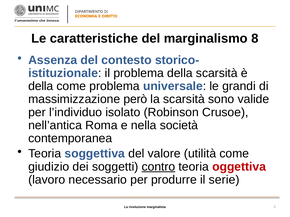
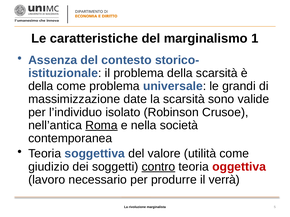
8: 8 -> 1
però: però -> date
Roma underline: none -> present
serie: serie -> verrà
